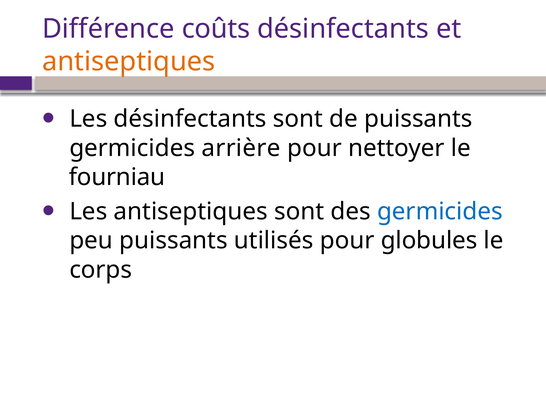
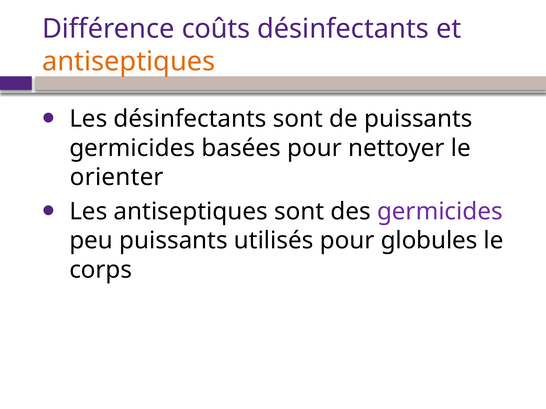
arrière: arrière -> basées
fourniau: fourniau -> orienter
germicides at (440, 212) colour: blue -> purple
